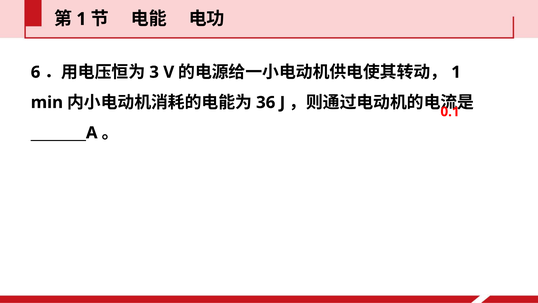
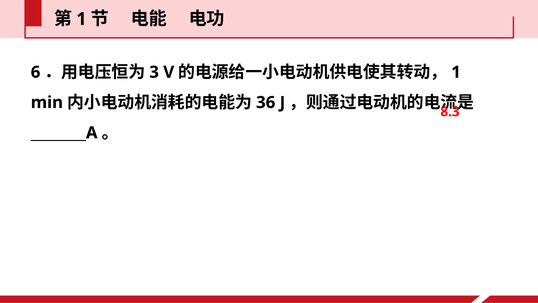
0.1: 0.1 -> 8.3
